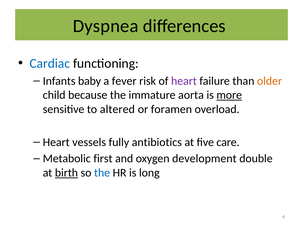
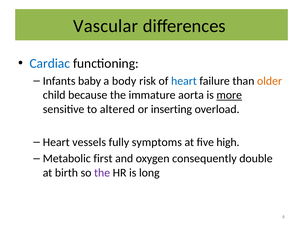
Dyspnea: Dyspnea -> Vascular
fever: fever -> body
heart at (184, 81) colour: purple -> blue
foramen: foramen -> inserting
antibiotics: antibiotics -> symptoms
care: care -> high
development: development -> consequently
birth underline: present -> none
the at (102, 173) colour: blue -> purple
